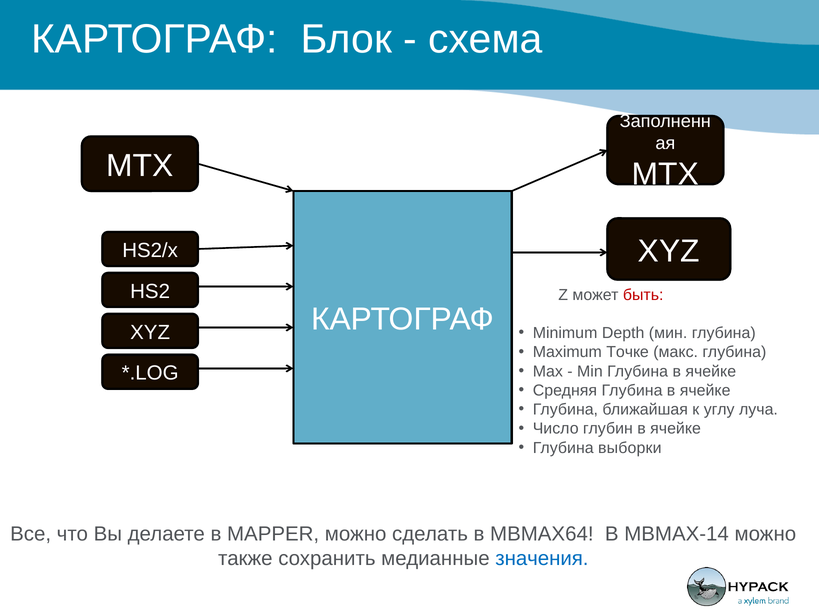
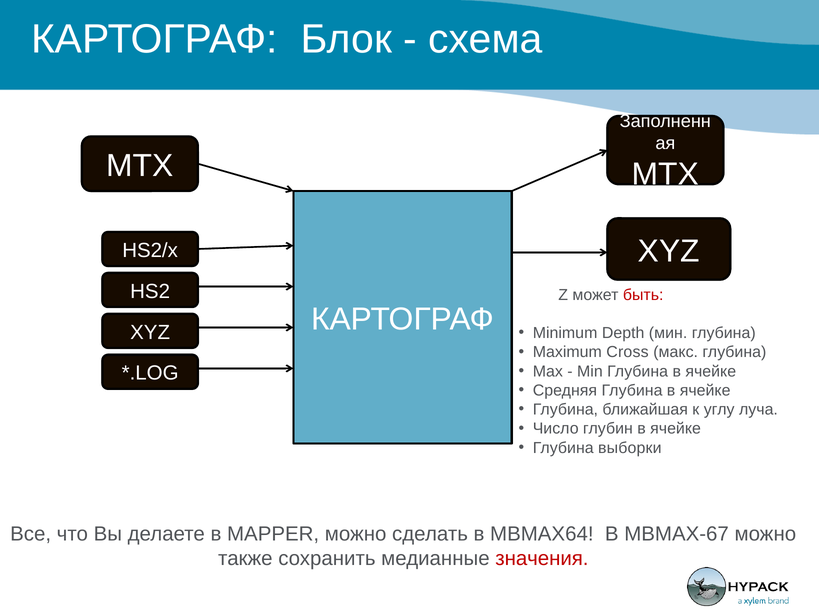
Точке: Точке -> Cross
MBMAX-14: MBMAX-14 -> MBMAX-67
значения colour: blue -> red
